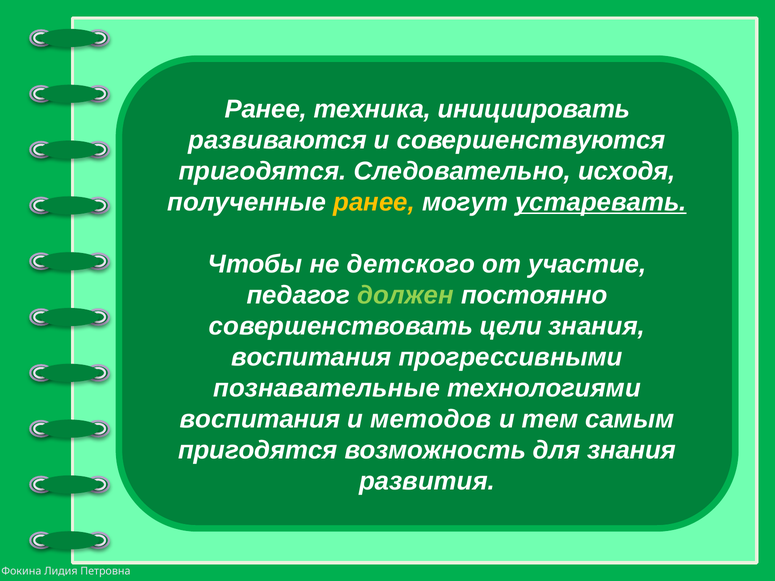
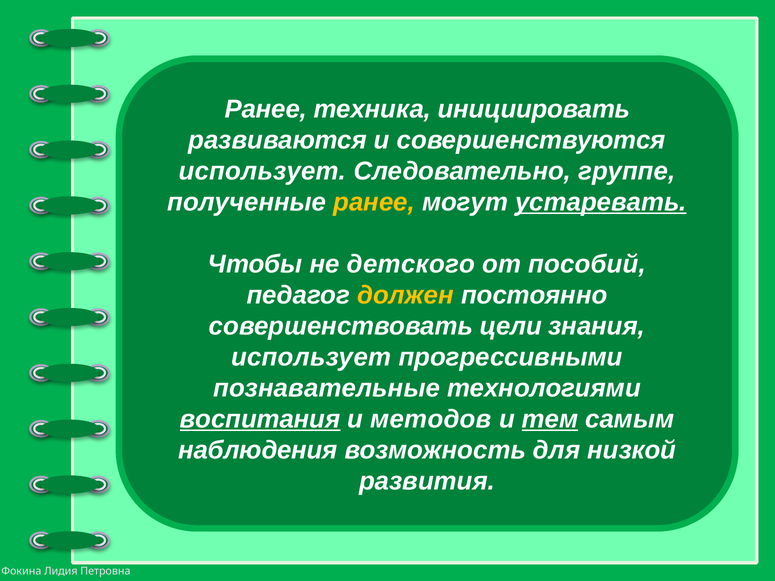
пригодятся at (263, 171): пригодятся -> использует
исходя: исходя -> группе
участие: участие -> пособий
должен colour: light green -> yellow
воспитания at (311, 357): воспитания -> использует
воспитания at (260, 419) underline: none -> present
тем underline: none -> present
пригодятся at (258, 450): пригодятся -> наблюдения
для знания: знания -> низкой
